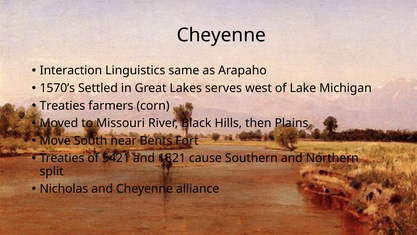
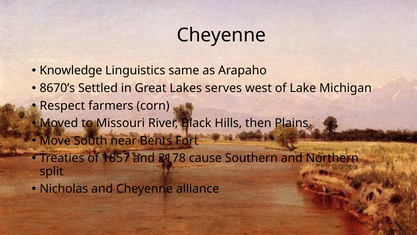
Interaction: Interaction -> Knowledge
1570’s: 1570’s -> 8670’s
Treaties at (62, 105): Treaties -> Respect
5421: 5421 -> 1857
1821: 1821 -> 2178
